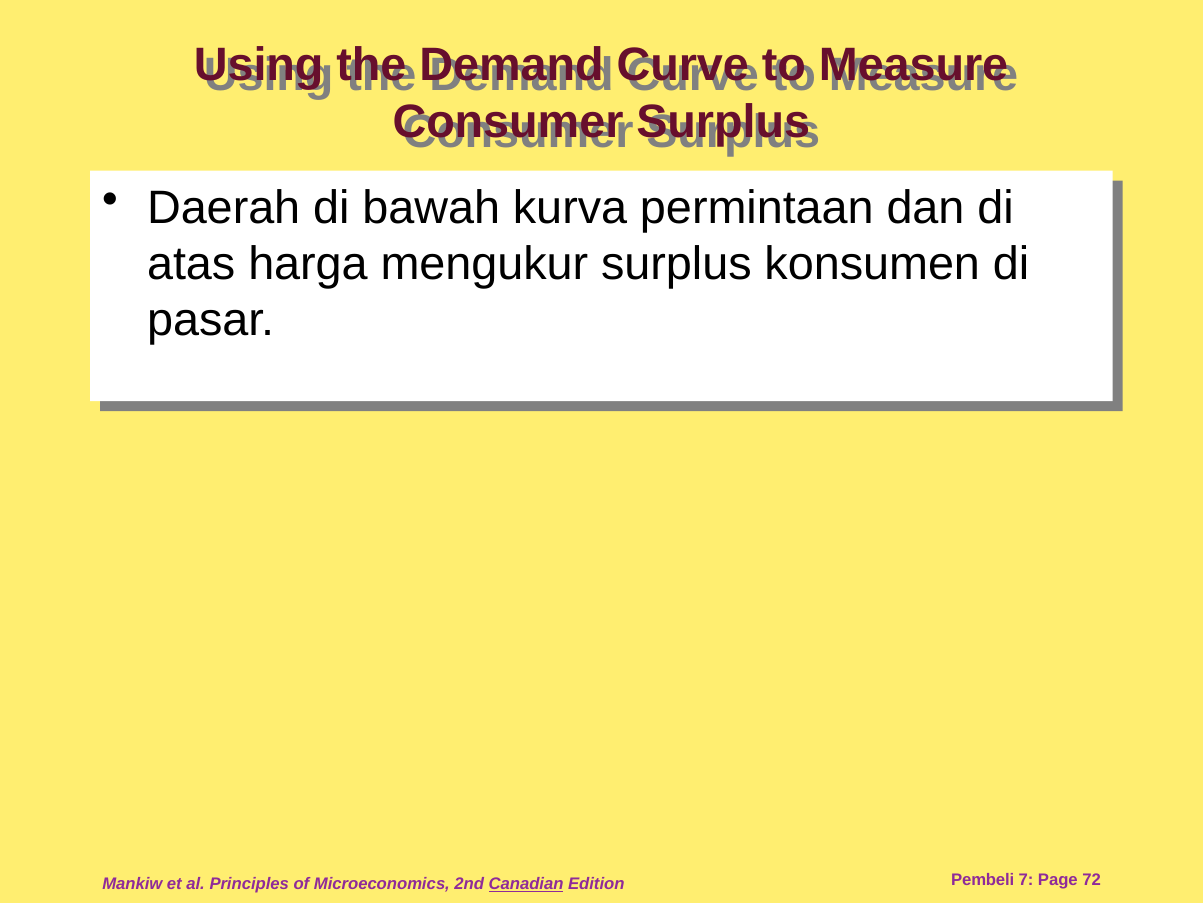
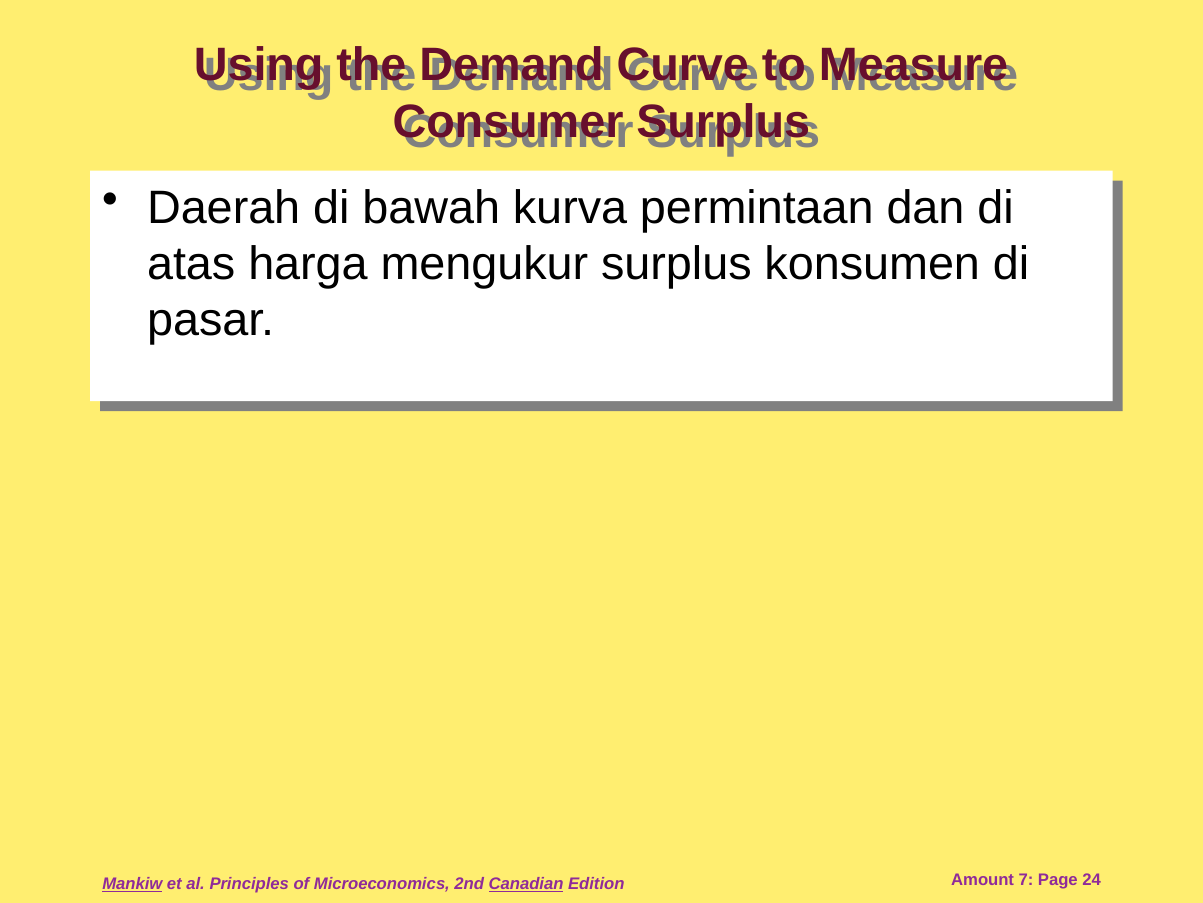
Mankiw underline: none -> present
Pembeli: Pembeli -> Amount
72: 72 -> 24
